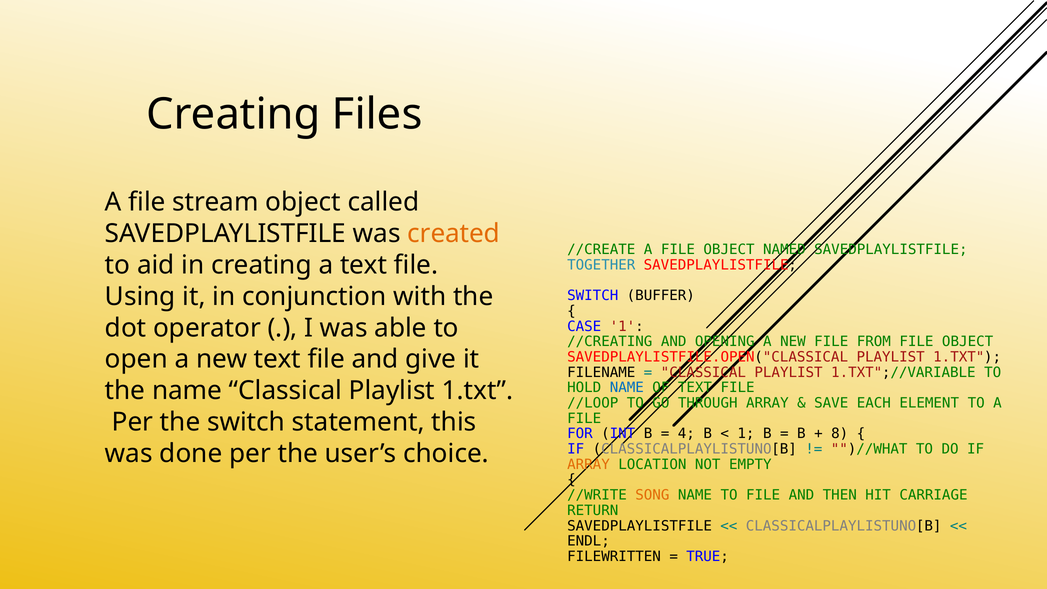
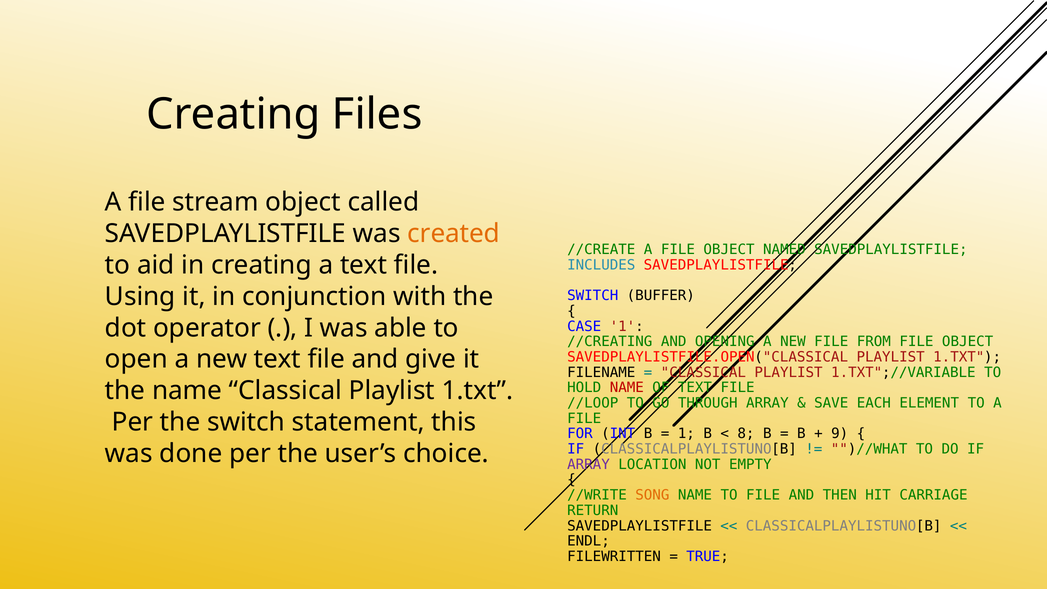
TOGETHER: TOGETHER -> INCLUDES
NAME at (627, 388) colour: blue -> red
4 at (686, 434): 4 -> 1
1 at (746, 434): 1 -> 8
8: 8 -> 9
ARRAY at (588, 464) colour: orange -> purple
